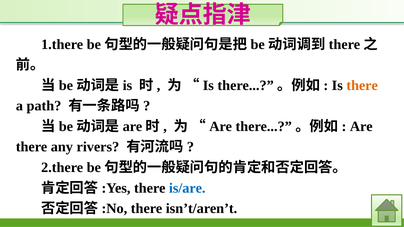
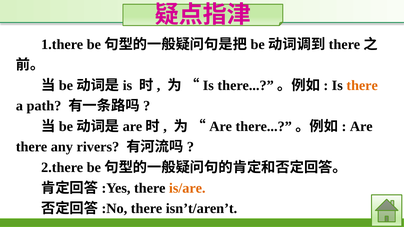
is/are colour: blue -> orange
